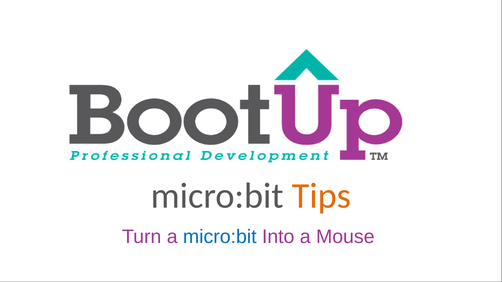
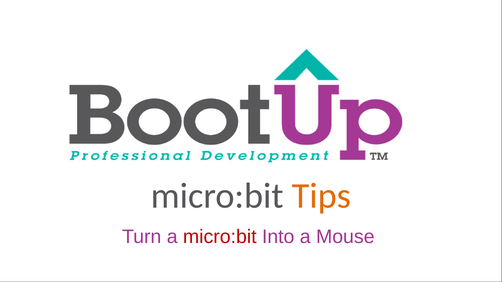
micro:bit at (220, 237) colour: blue -> red
